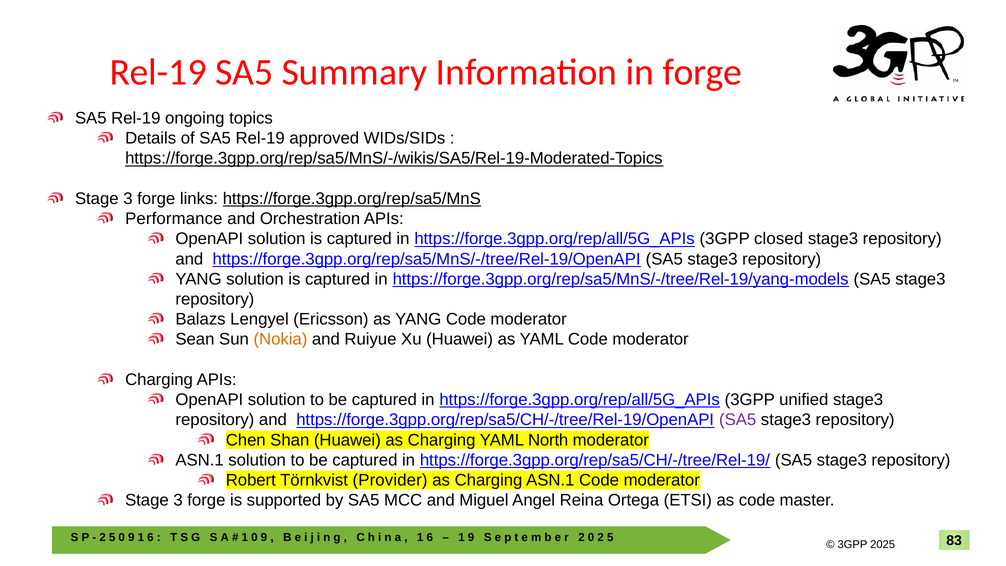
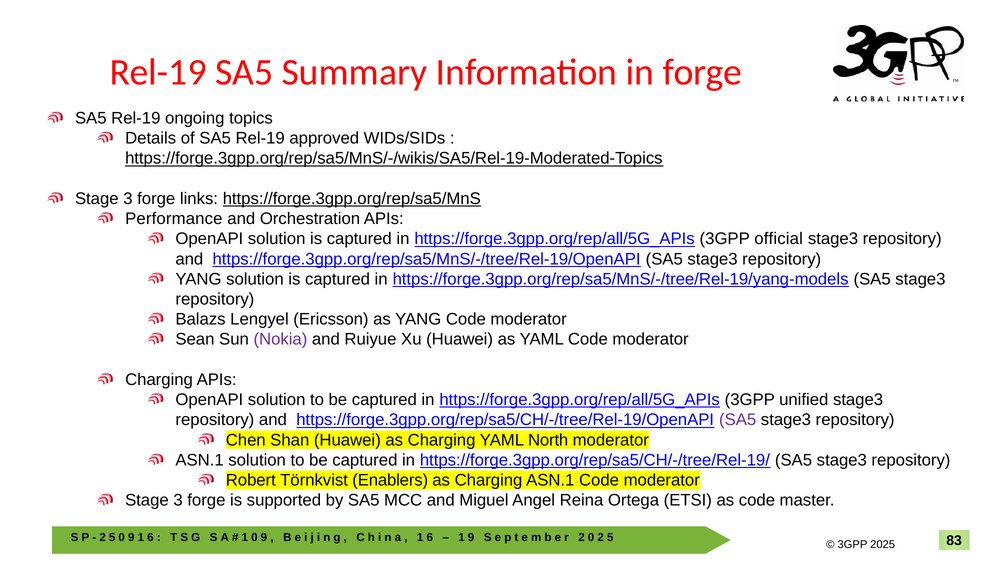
closed: closed -> official
Nokia colour: orange -> purple
Provider: Provider -> Enablers
